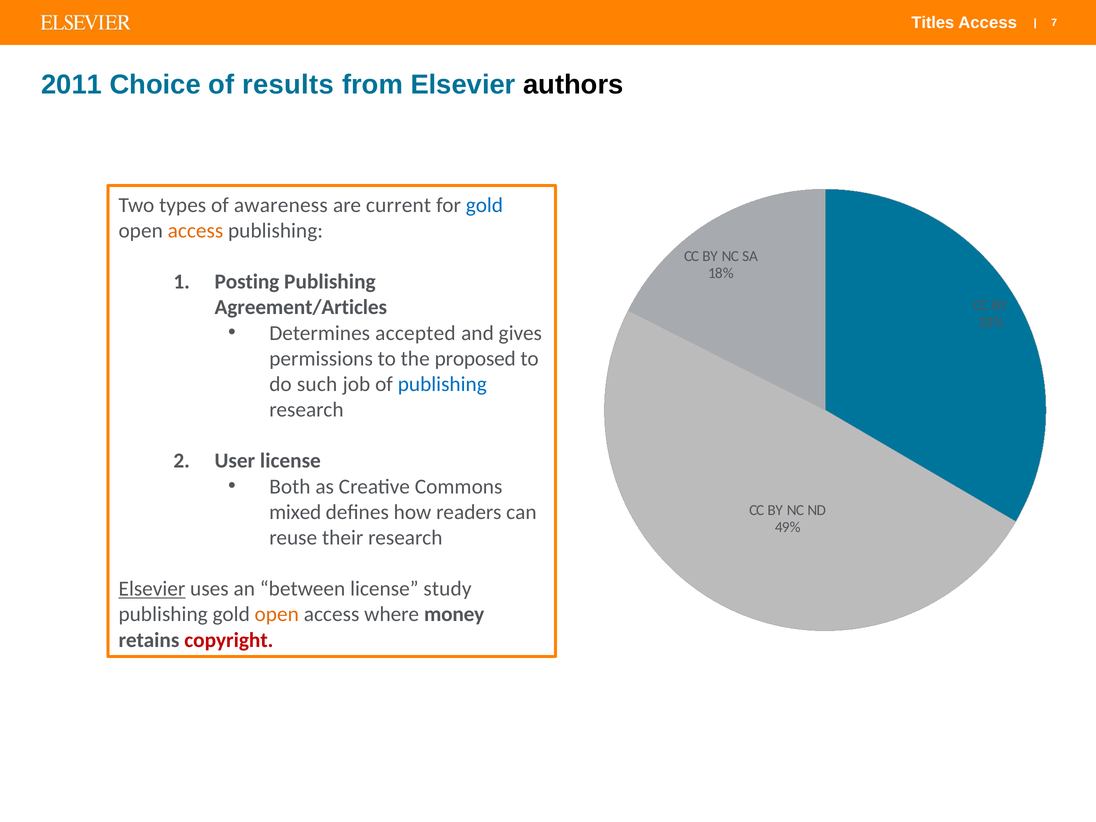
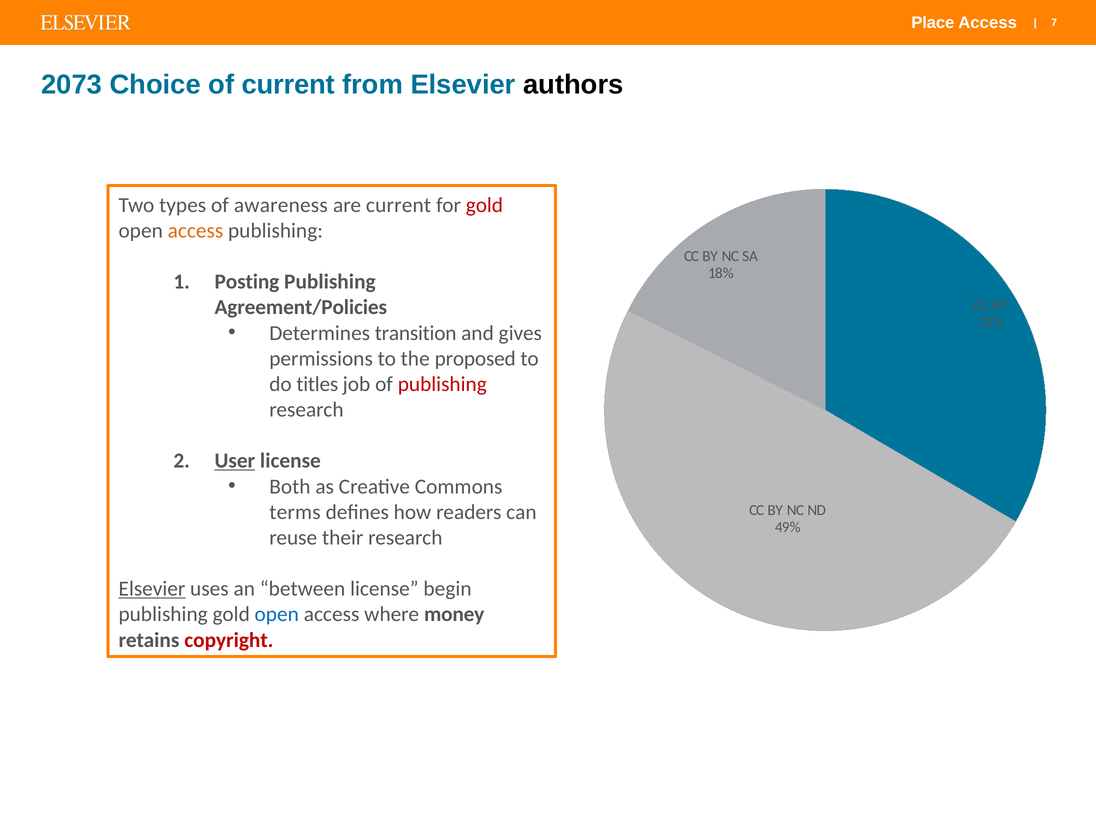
Titles: Titles -> Place
2011: 2011 -> 2073
of results: results -> current
gold at (484, 205) colour: blue -> red
Agreement/Articles: Agreement/Articles -> Agreement/Policies
accepted: accepted -> transition
such: such -> titles
publishing at (442, 384) colour: blue -> red
User underline: none -> present
mixed: mixed -> terms
study: study -> begin
open at (277, 614) colour: orange -> blue
